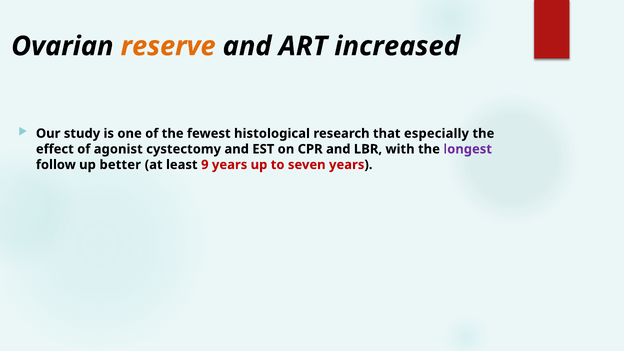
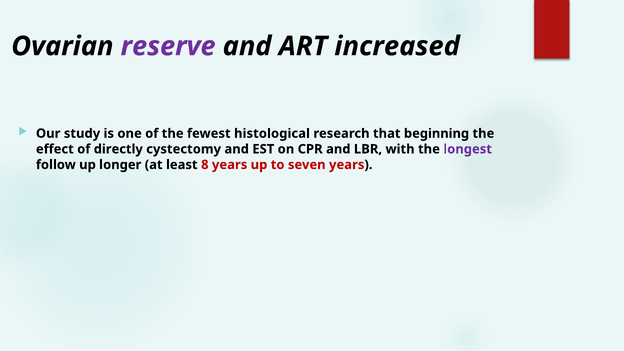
reserve colour: orange -> purple
especially: especially -> beginning
agonist: agonist -> directly
better: better -> longer
9: 9 -> 8
